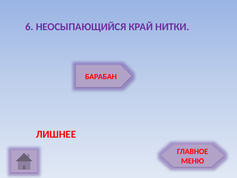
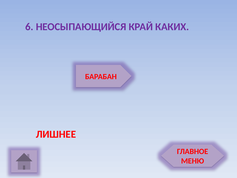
НИТКИ: НИТКИ -> КАКИХ
